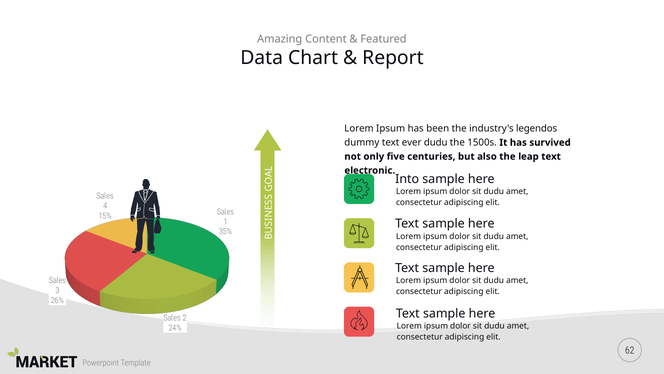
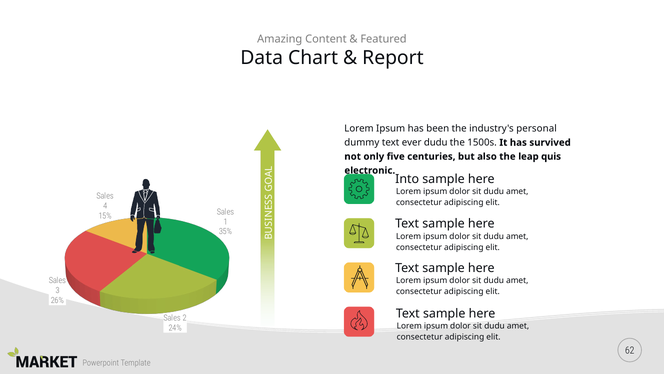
legendos: legendos -> personal
leap text: text -> quis
